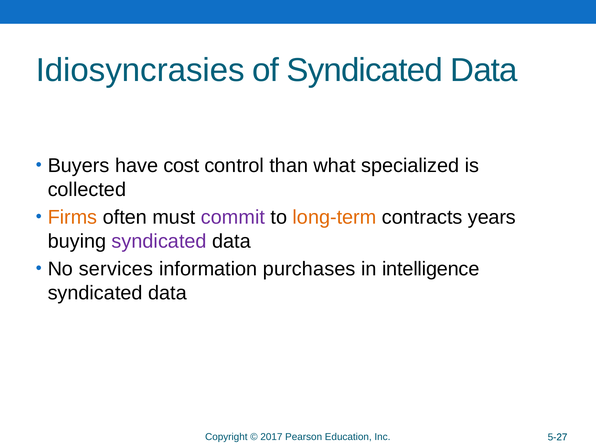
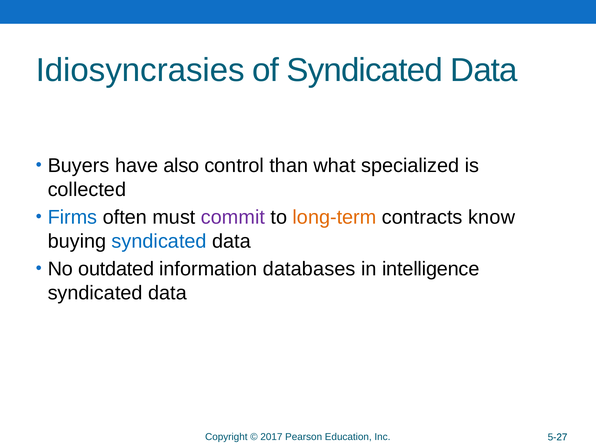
cost: cost -> also
Firms colour: orange -> blue
years: years -> know
syndicated at (159, 241) colour: purple -> blue
services: services -> outdated
purchases: purchases -> databases
